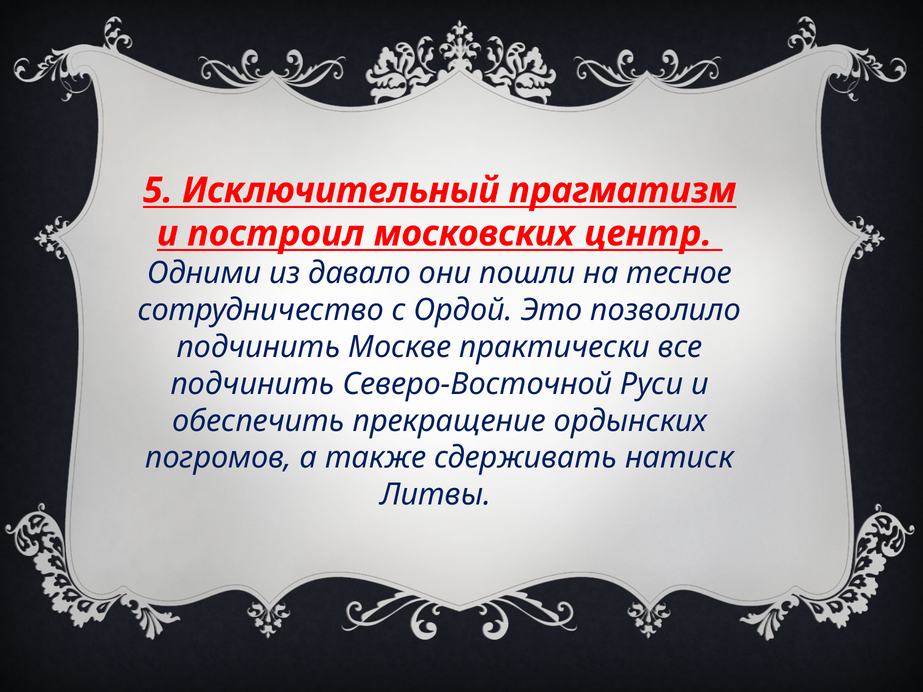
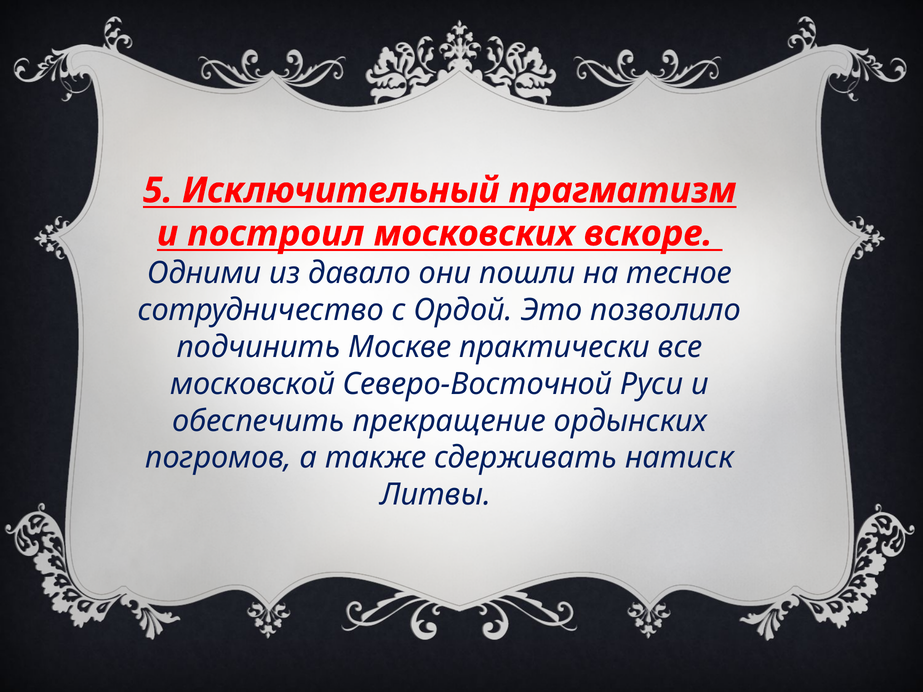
центр: центр -> вскоре
подчинить at (253, 384): подчинить -> московской
